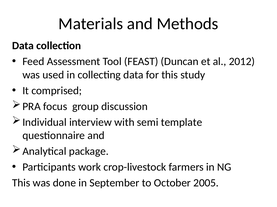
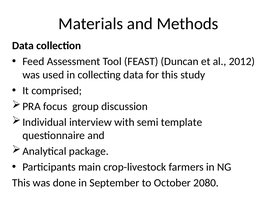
work: work -> main
2005: 2005 -> 2080
